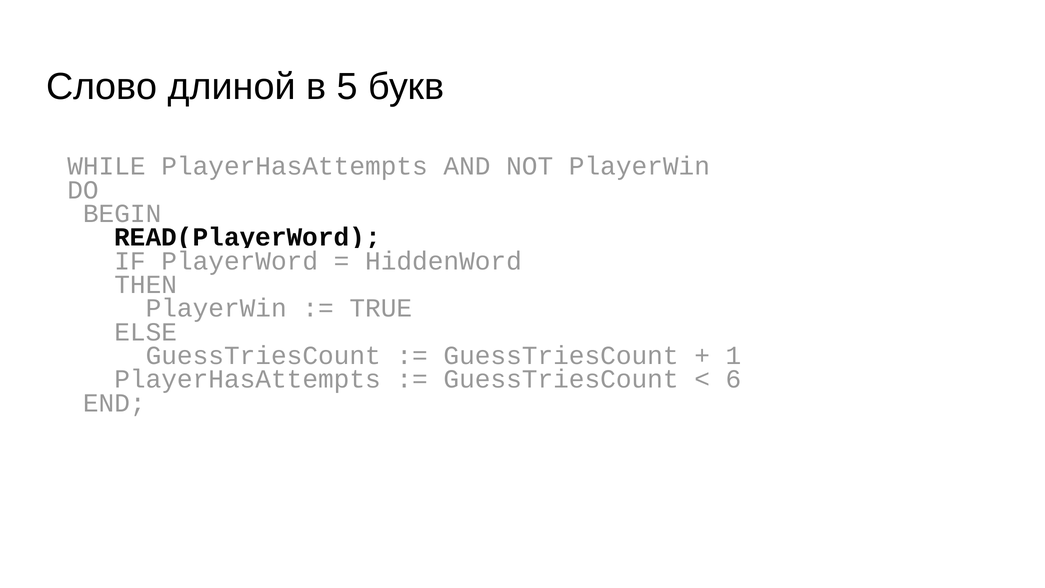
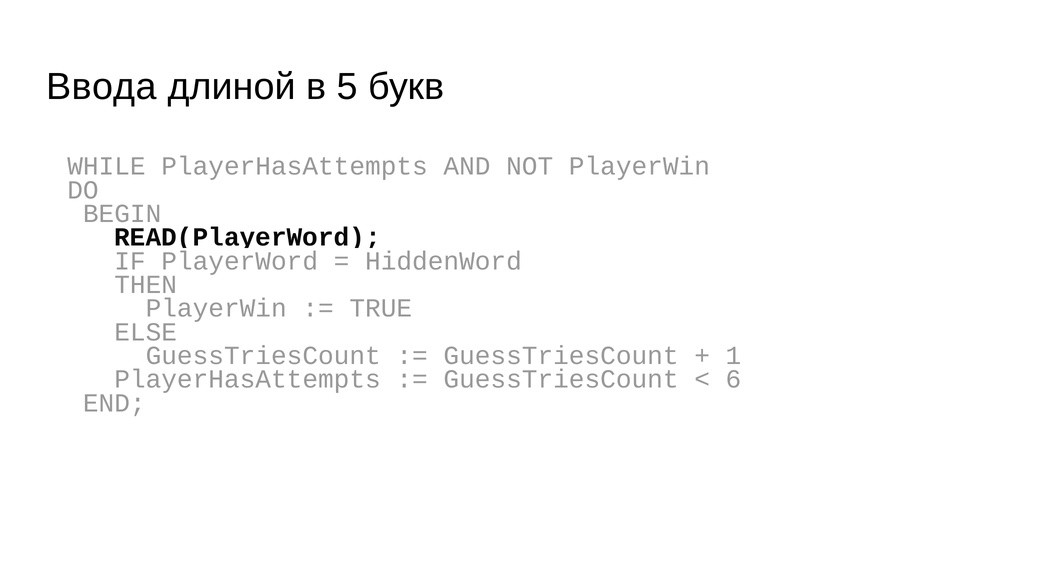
Слово: Слово -> Ввода
